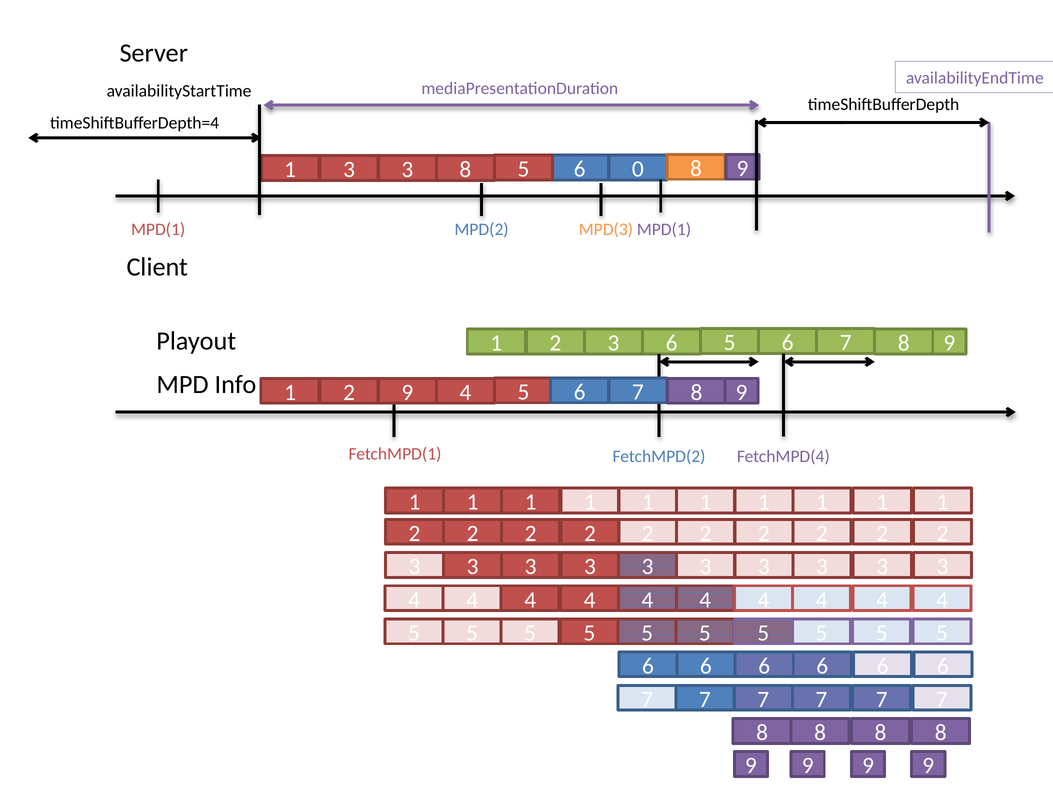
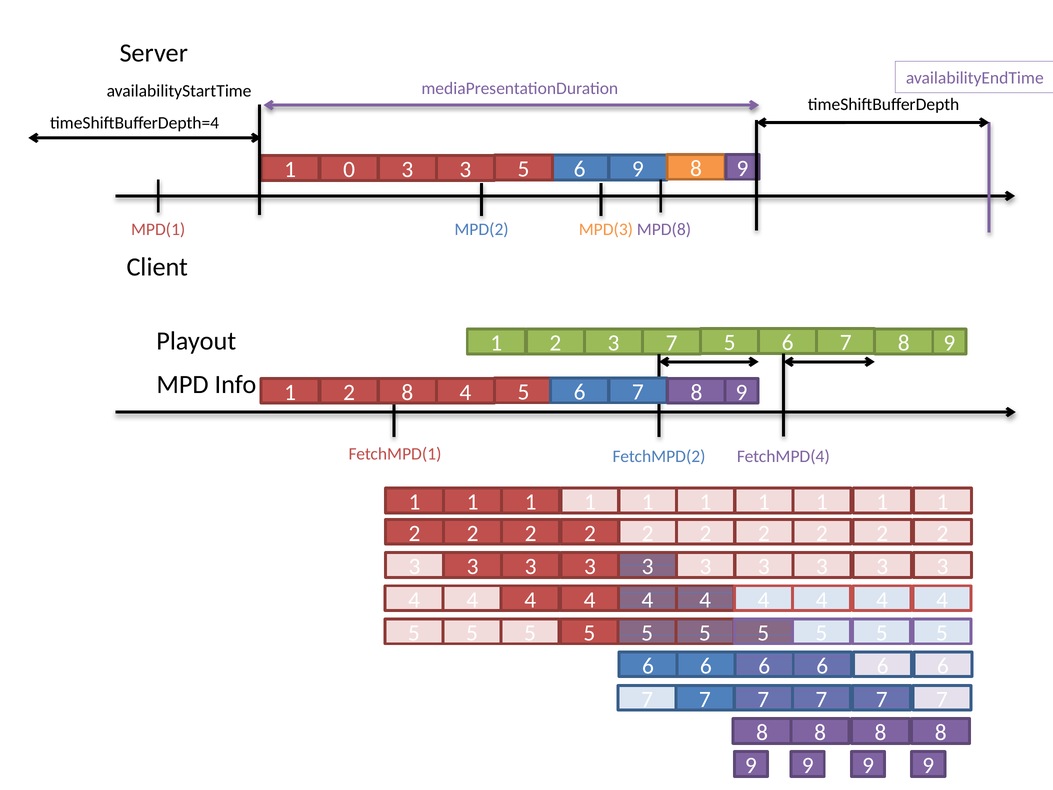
6 0: 0 -> 9
1 3: 3 -> 0
3 8: 8 -> 3
MPD(1 at (664, 229): MPD(1 -> MPD(8
3 6: 6 -> 7
2 9: 9 -> 8
